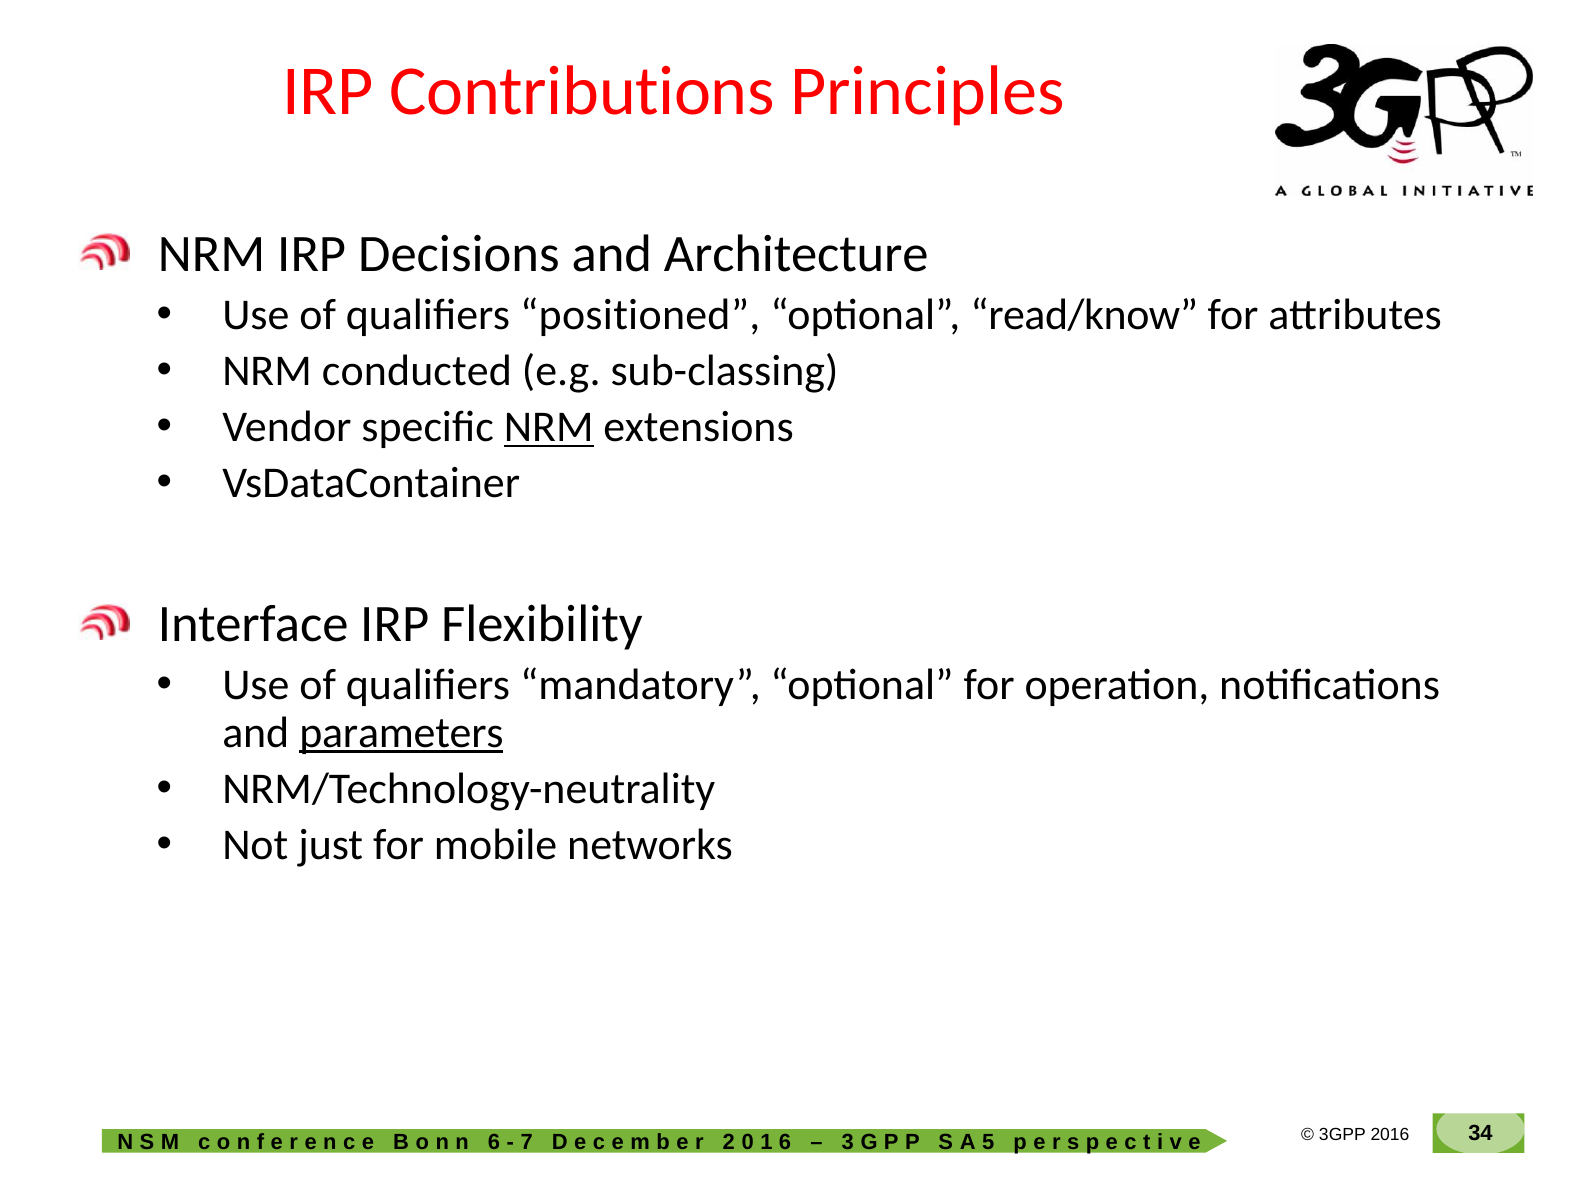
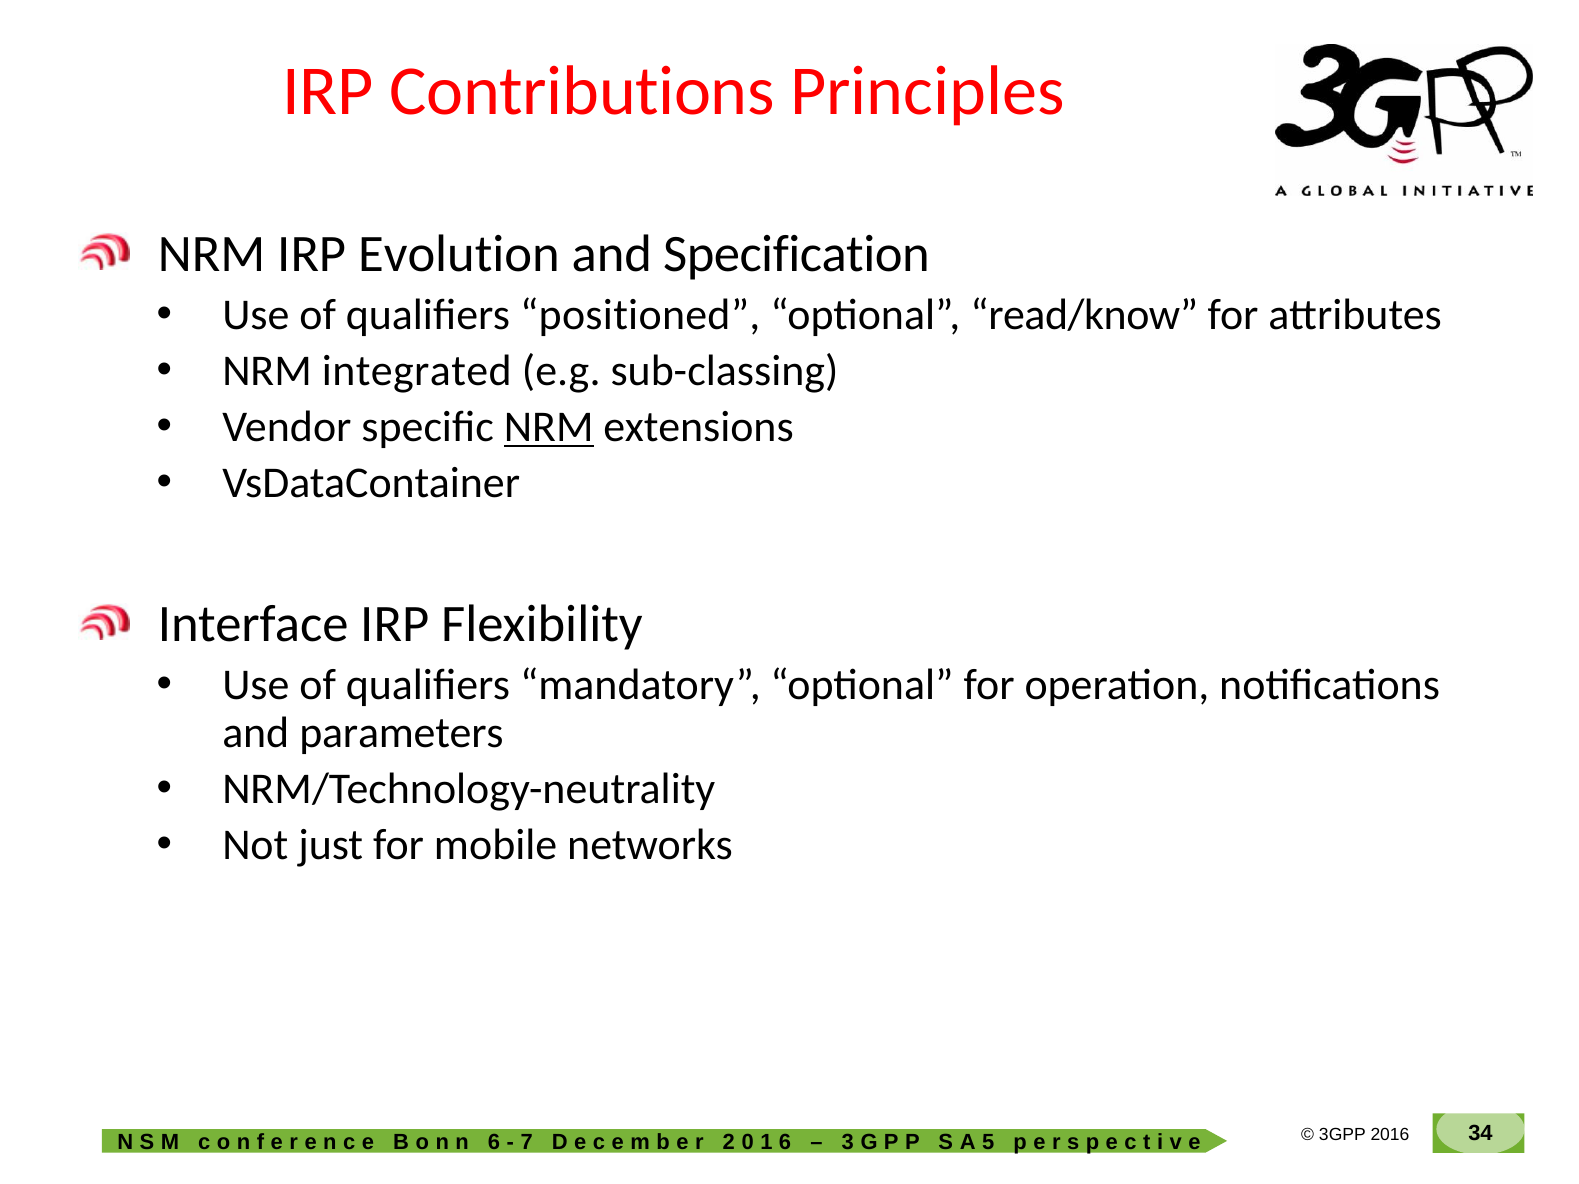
Decisions: Decisions -> Evolution
Architecture: Architecture -> Specification
conducted: conducted -> integrated
parameters underline: present -> none
